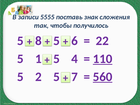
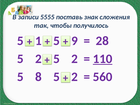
8: 8 -> 1
6: 6 -> 9
22: 22 -> 28
1 at (38, 59): 1 -> 2
4 at (75, 59): 4 -> 2
2: 2 -> 8
7 at (75, 77): 7 -> 2
560 underline: present -> none
